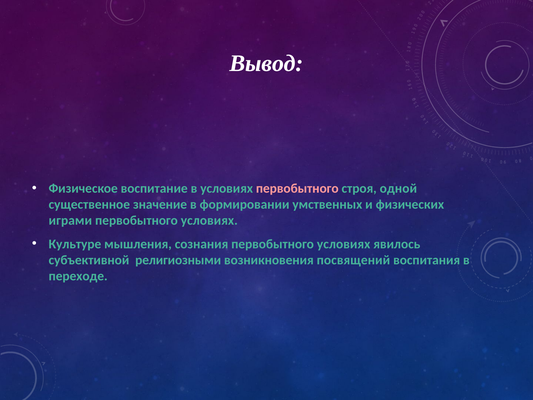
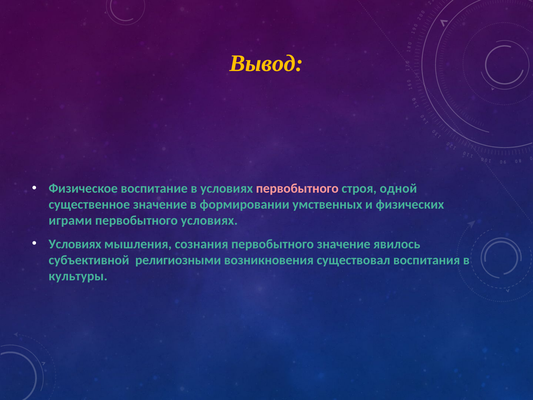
Вывод colour: white -> yellow
Культуре at (75, 244): Культуре -> Условиях
сознания первобытного условиях: условиях -> значение
посвящений: посвящений -> существовал
переходе: переходе -> культуры
